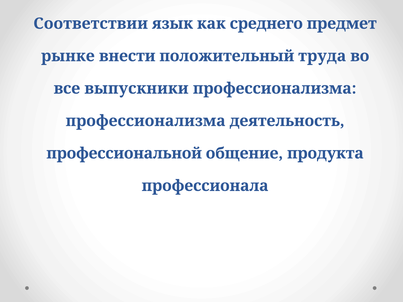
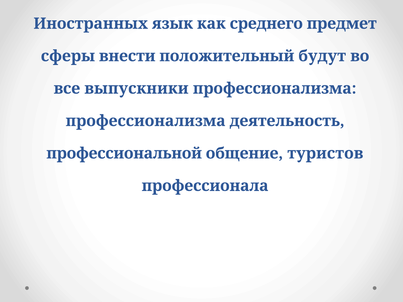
Соответствии: Соответствии -> Иностранных
рынке: рынке -> сферы
труда: труда -> будут
продукта: продукта -> туристов
